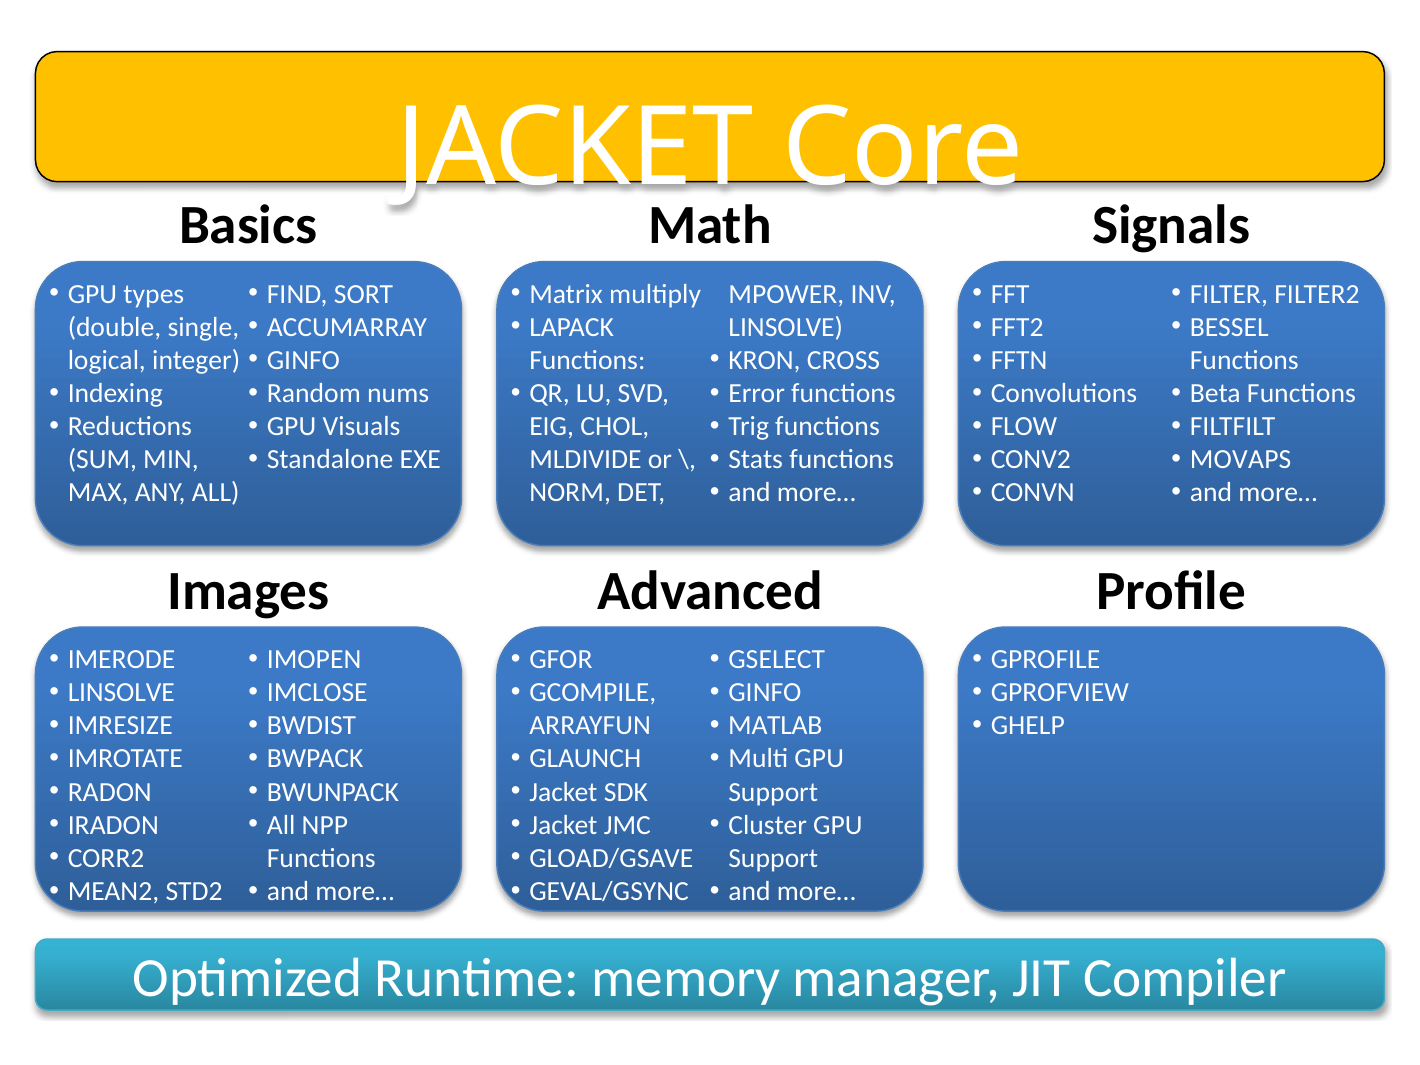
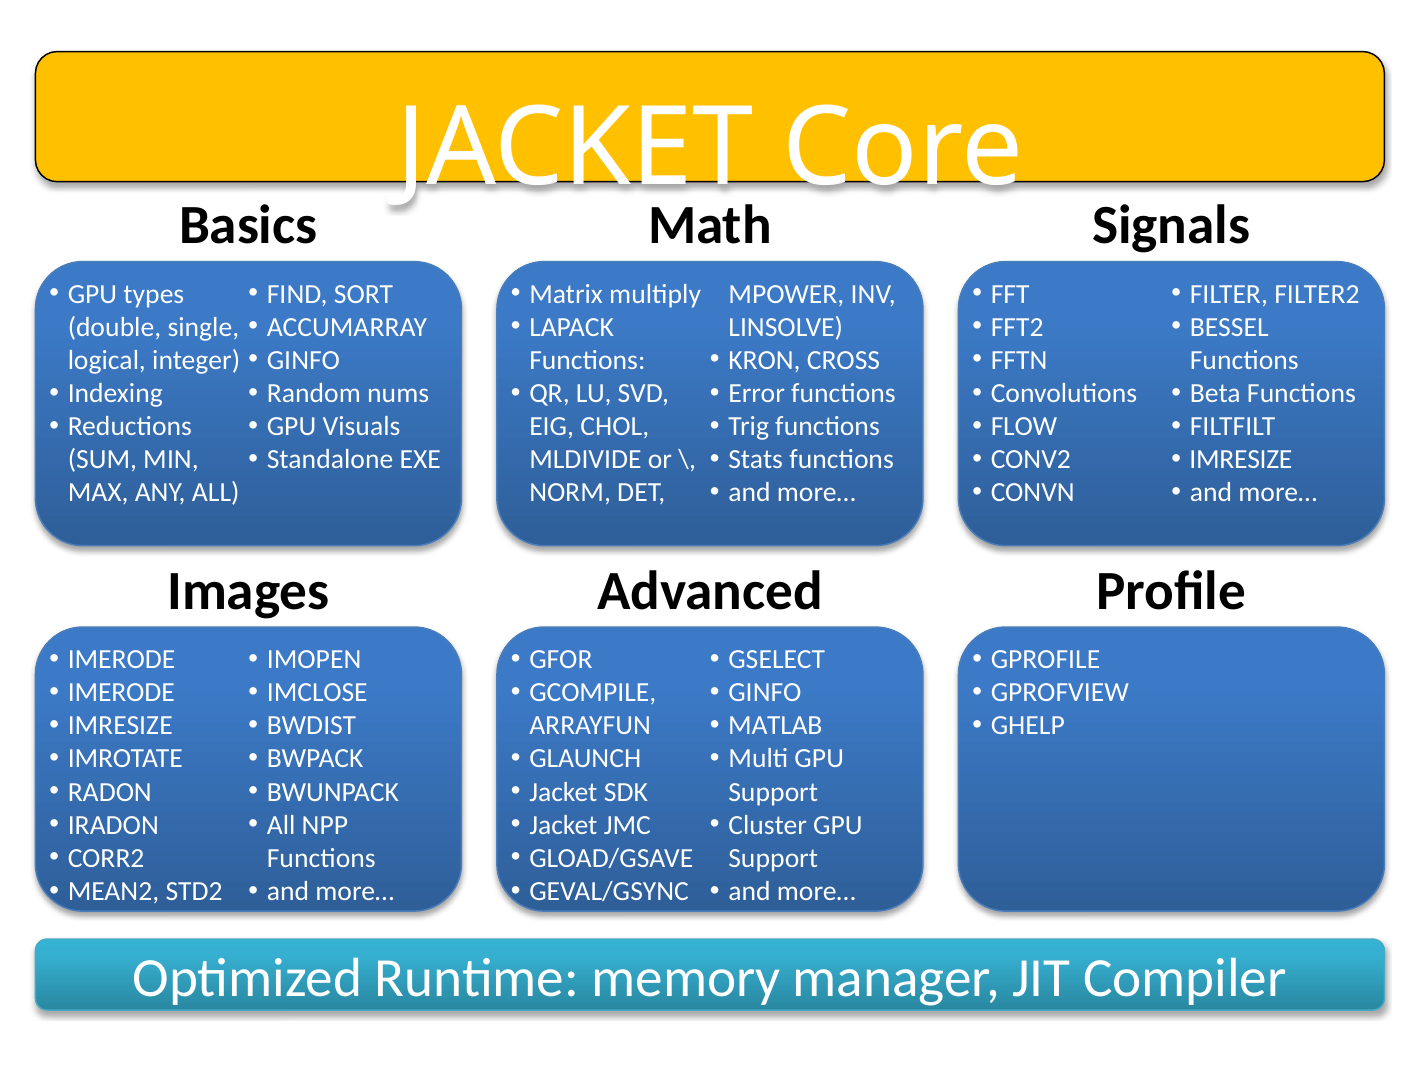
MOVAPS at (1241, 460): MOVAPS -> IMRESIZE
LINSOLVE at (121, 693): LINSOLVE -> IMERODE
